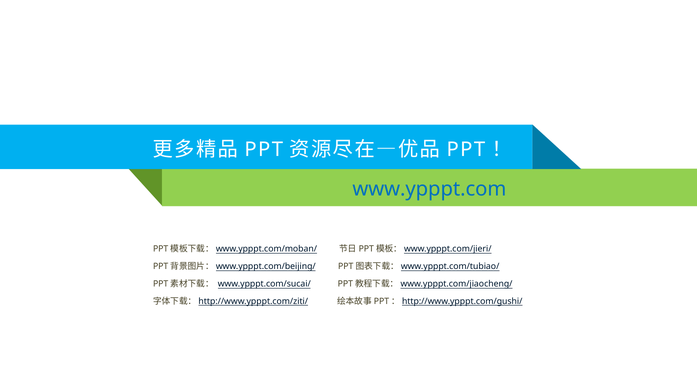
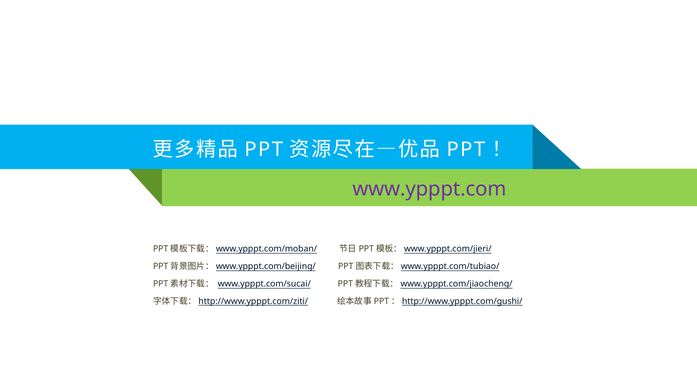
www.ypppt.com colour: blue -> purple
